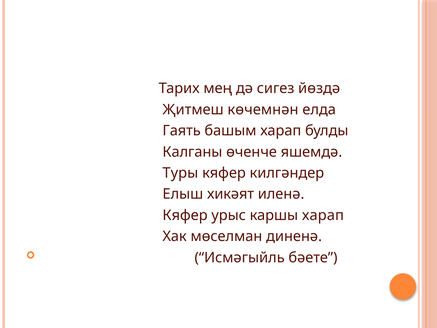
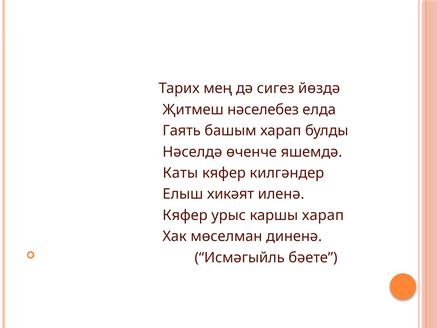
көчемнән: көчемнән -> нәселебез
Калганы: Калганы -> Нәселдә
Туры: Туры -> Каты
